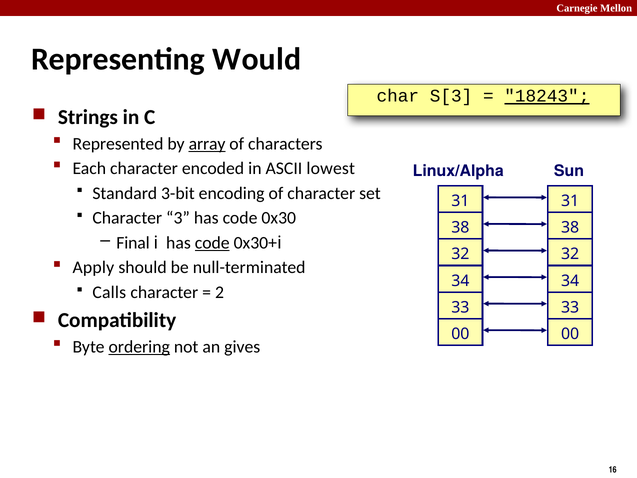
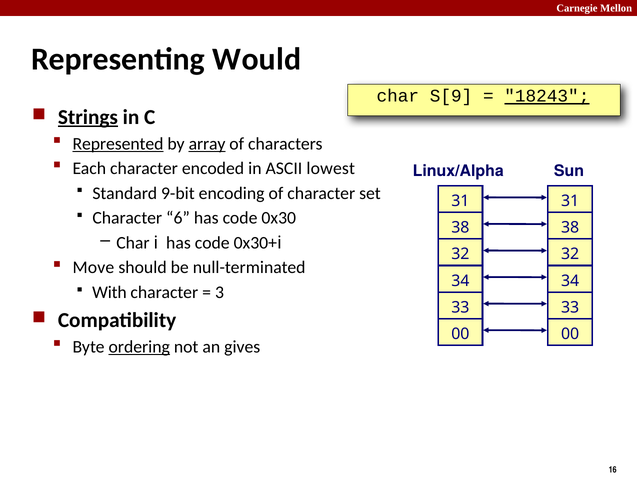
S[3: S[3 -> S[9
Strings underline: none -> present
Represented underline: none -> present
3-bit: 3-bit -> 9-bit
3: 3 -> 6
Final at (133, 243): Final -> Char
code at (212, 243) underline: present -> none
Apply: Apply -> Move
Calls: Calls -> With
2: 2 -> 3
